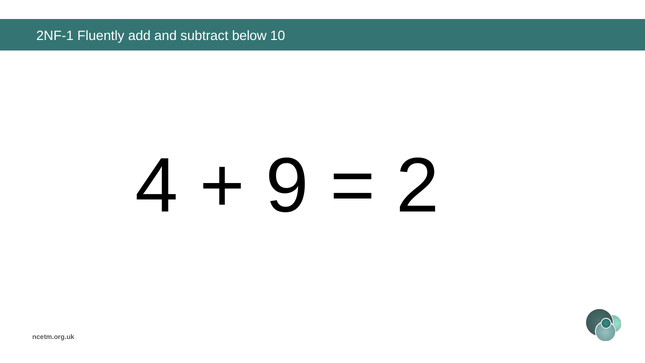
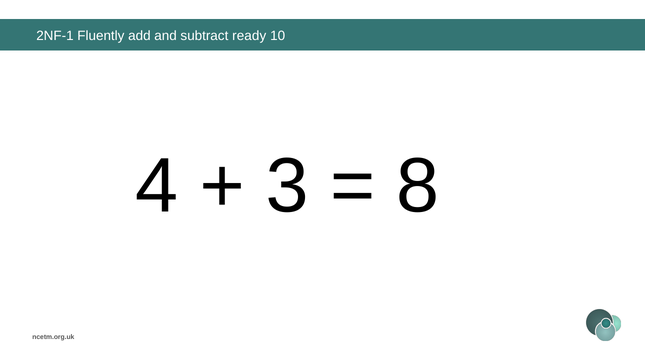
below: below -> ready
9: 9 -> 3
2: 2 -> 8
